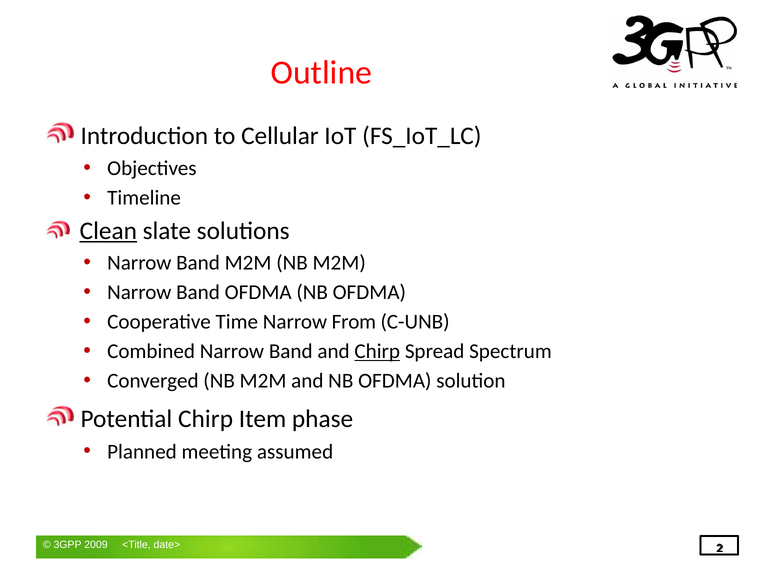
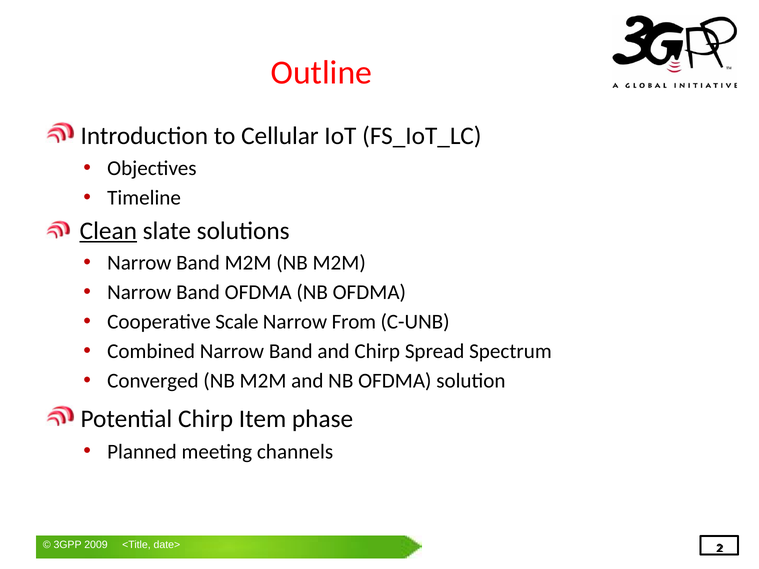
Time: Time -> Scale
Chirp at (377, 352) underline: present -> none
assumed: assumed -> channels
